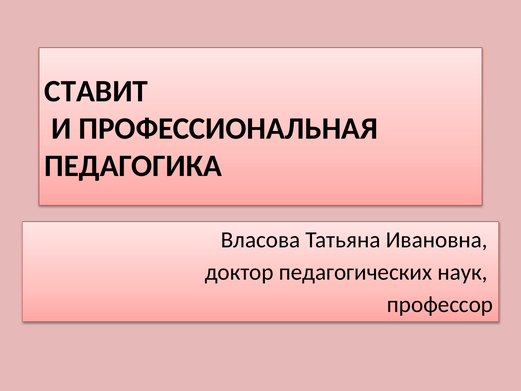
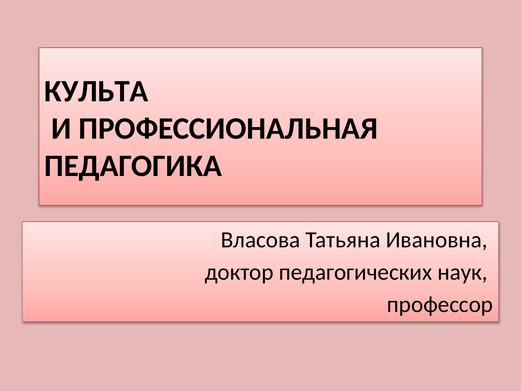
СТАВИТ: СТАВИТ -> КУЛЬТА
